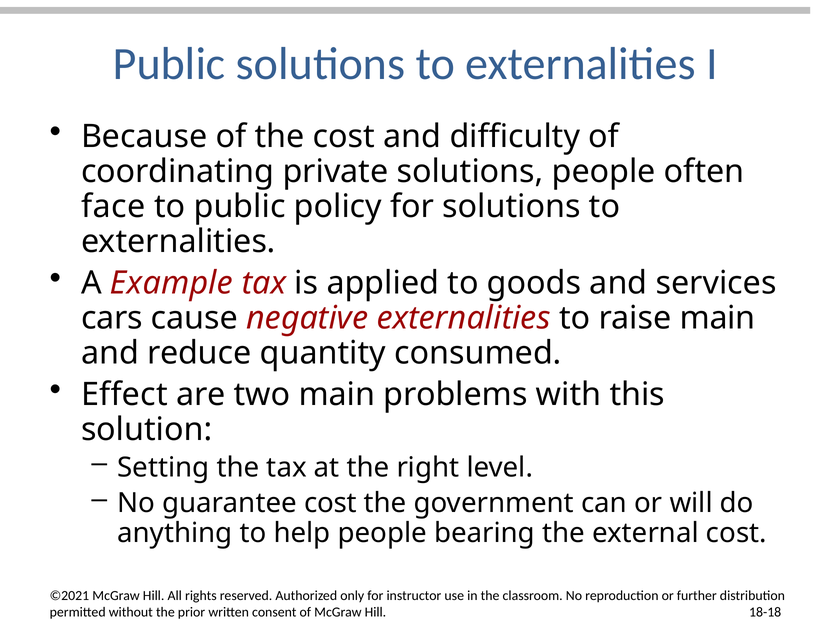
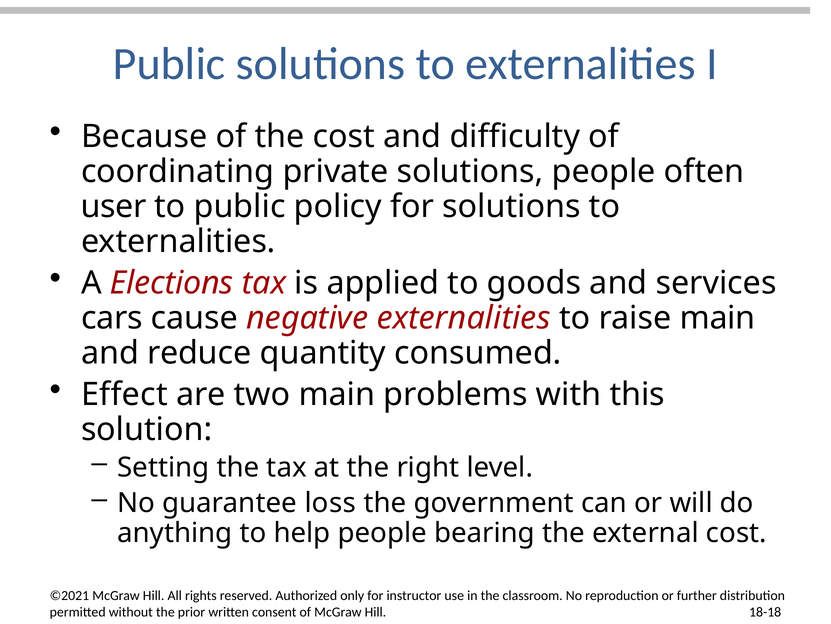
face: face -> user
Example: Example -> Elections
guarantee cost: cost -> loss
